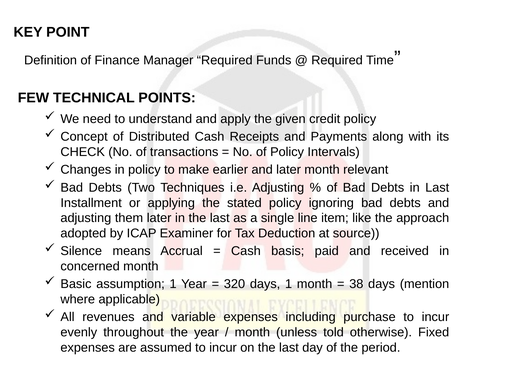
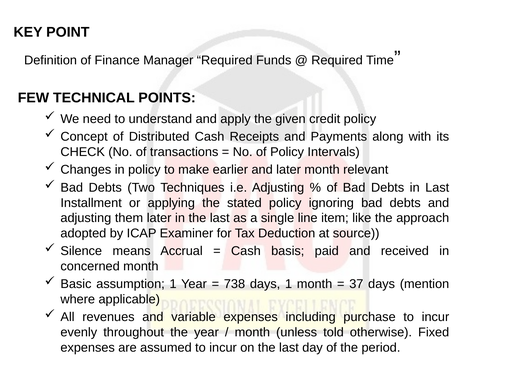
320: 320 -> 738
38: 38 -> 37
